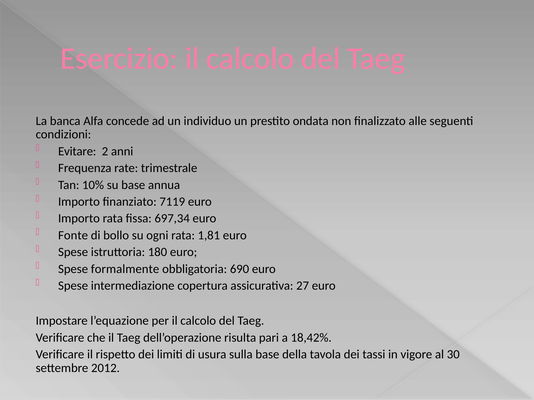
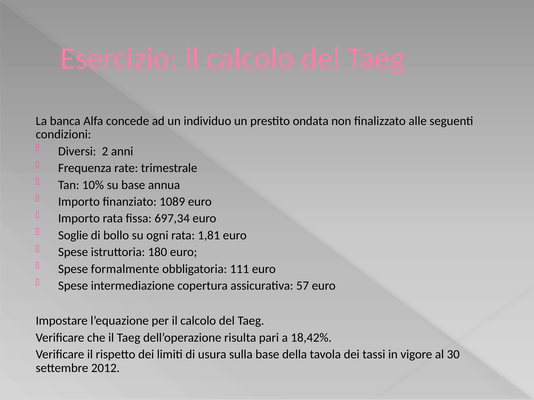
Evitare: Evitare -> Diversi
7119: 7119 -> 1089
Fonte: Fonte -> Soglie
690: 690 -> 111
27: 27 -> 57
